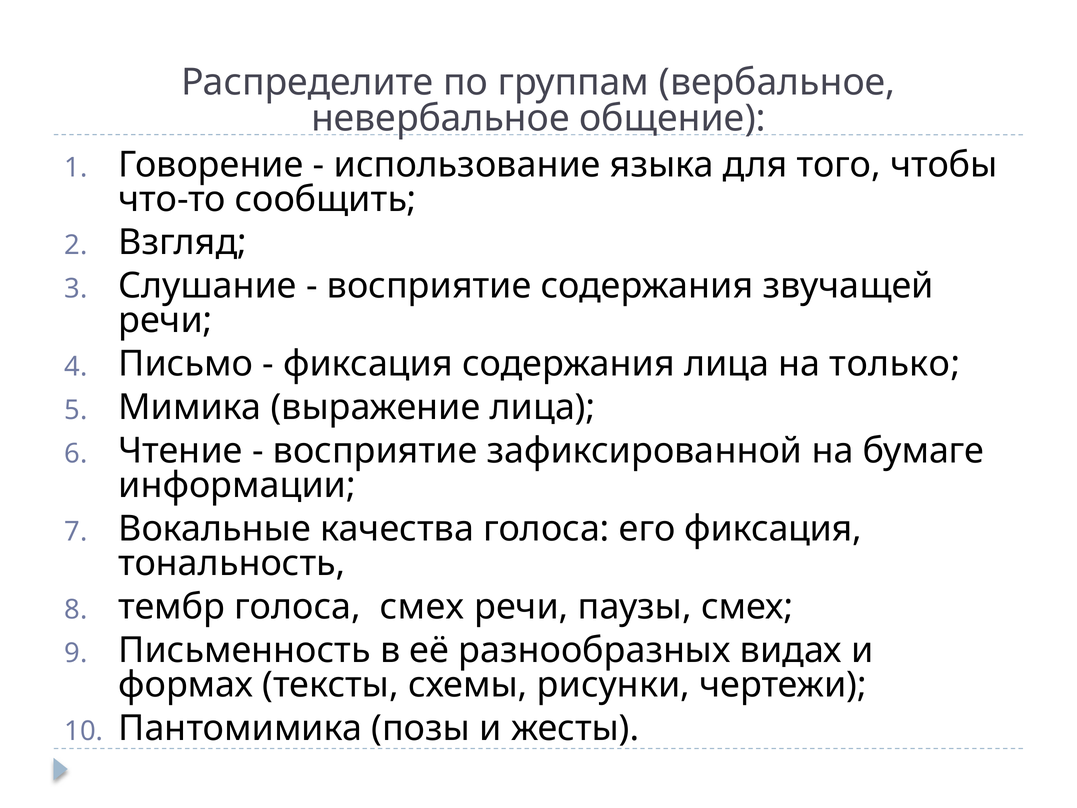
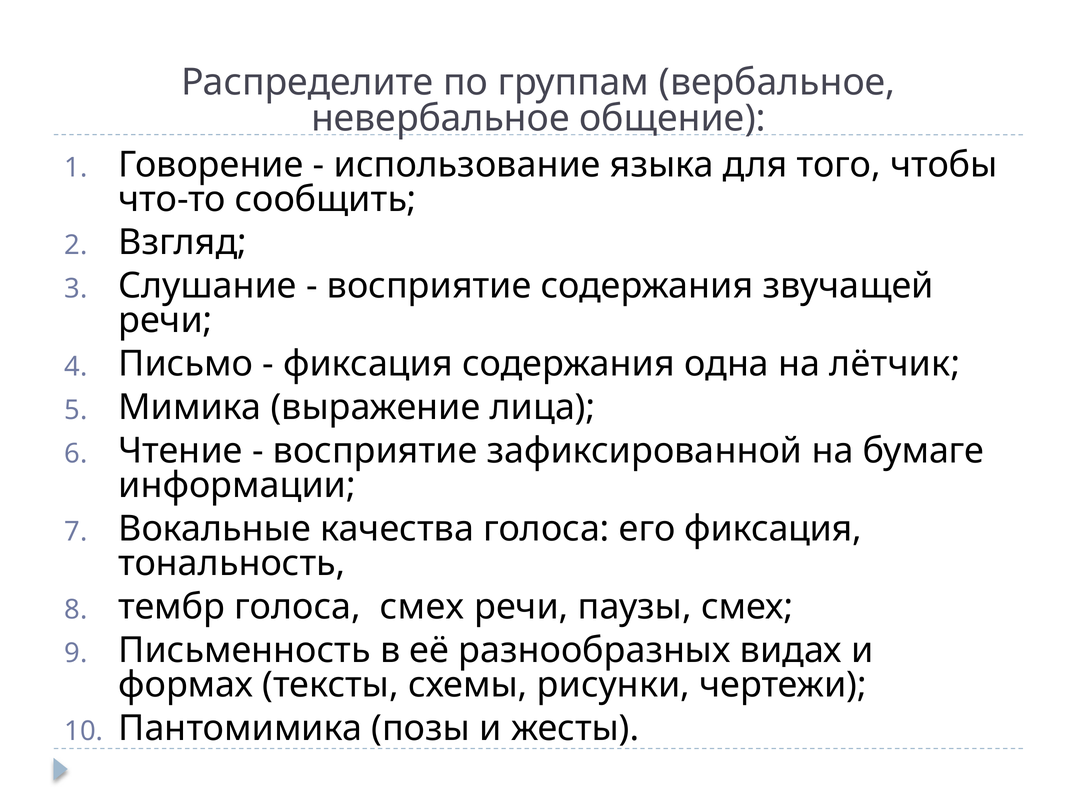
содержания лица: лица -> одна
только: только -> лётчик
